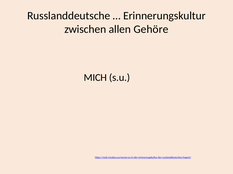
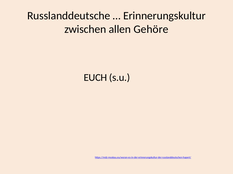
MICH: MICH -> EUCH
